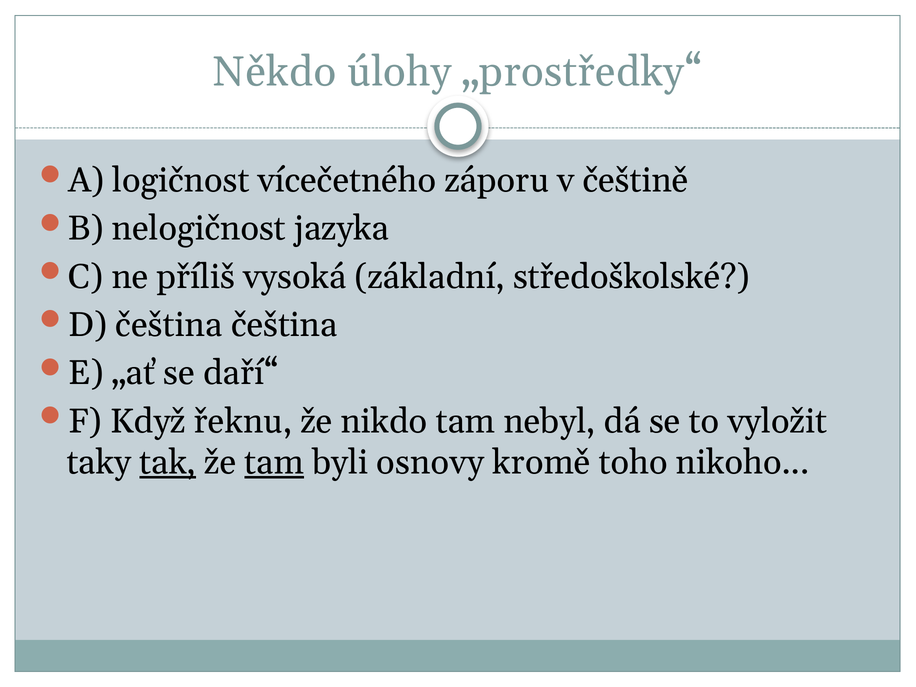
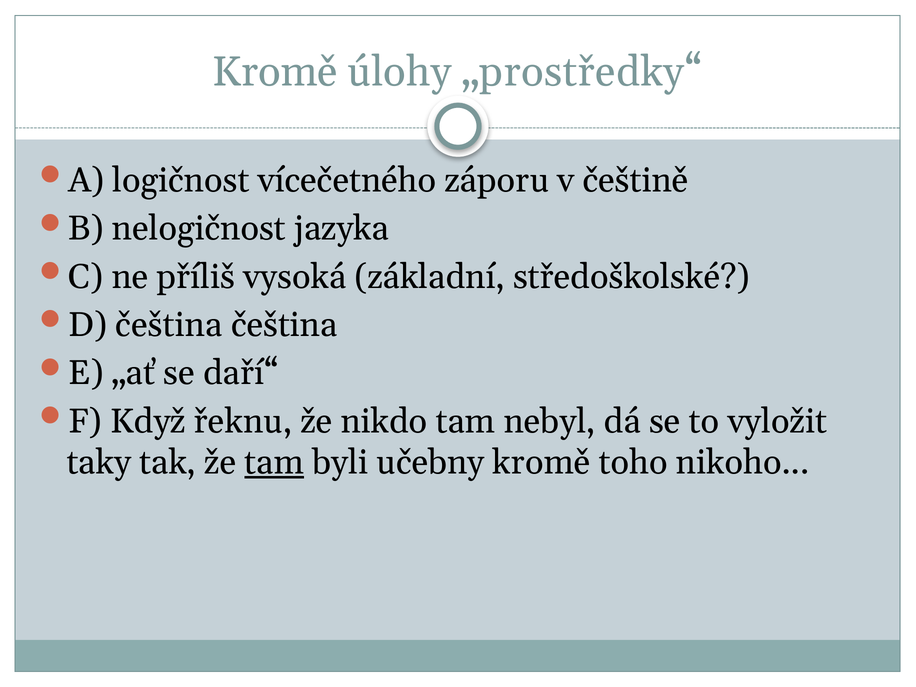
Někdo at (275, 72): Někdo -> Kromě
tak underline: present -> none
osnovy: osnovy -> učebny
